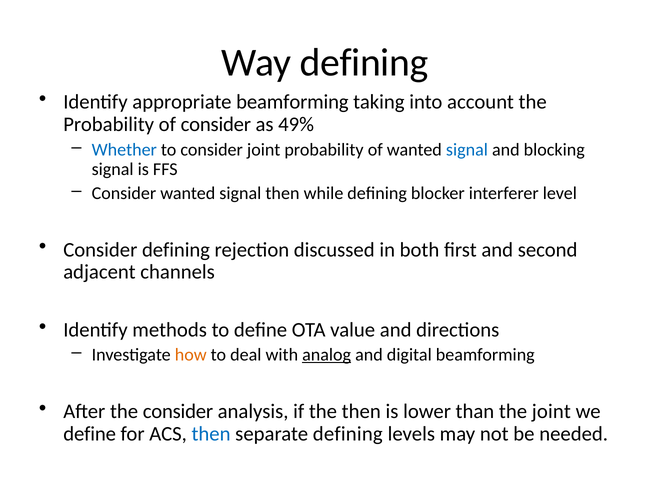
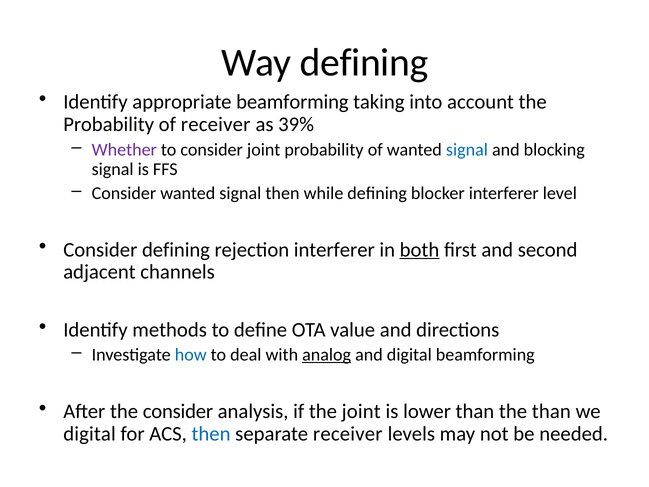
of consider: consider -> receiver
49%: 49% -> 39%
Whether colour: blue -> purple
rejection discussed: discussed -> interferer
both underline: none -> present
how colour: orange -> blue
the then: then -> joint
the joint: joint -> than
define at (90, 434): define -> digital
separate defining: defining -> receiver
